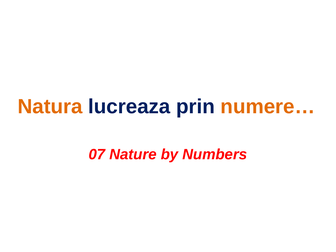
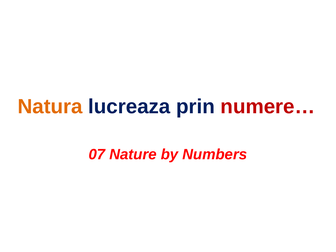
numere… colour: orange -> red
